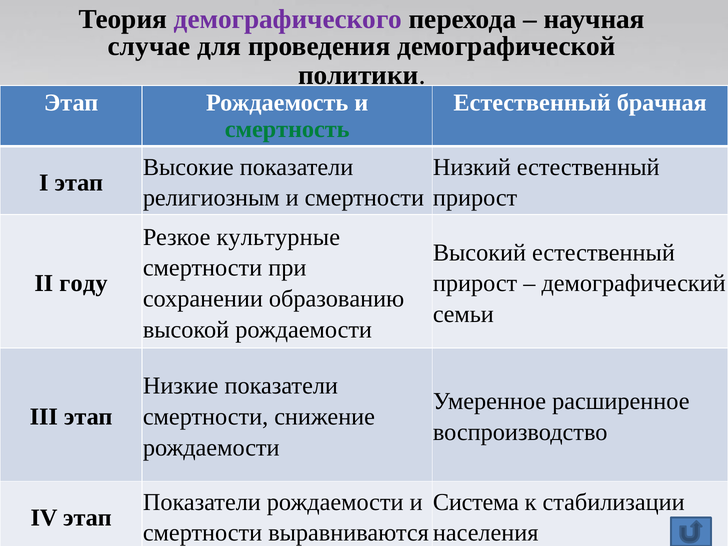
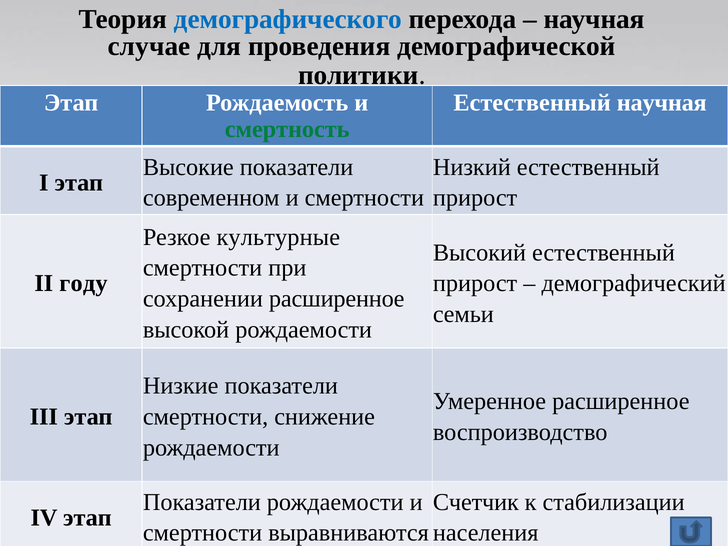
демографического colour: purple -> blue
Естественный брачная: брачная -> научная
религиозным: религиозным -> современном
сохранении образованию: образованию -> расширенное
Система: Система -> Счетчик
